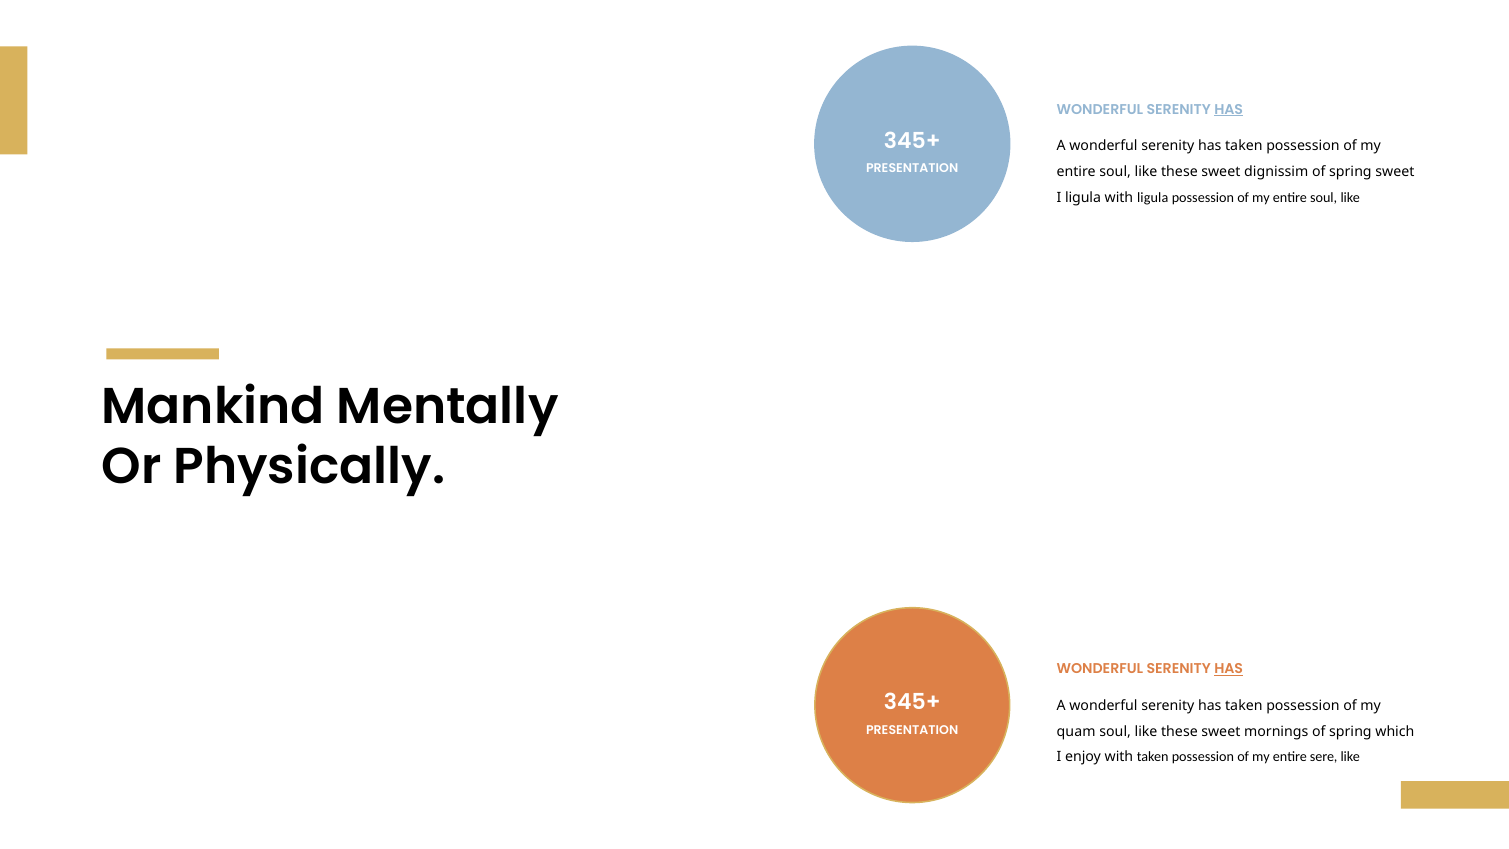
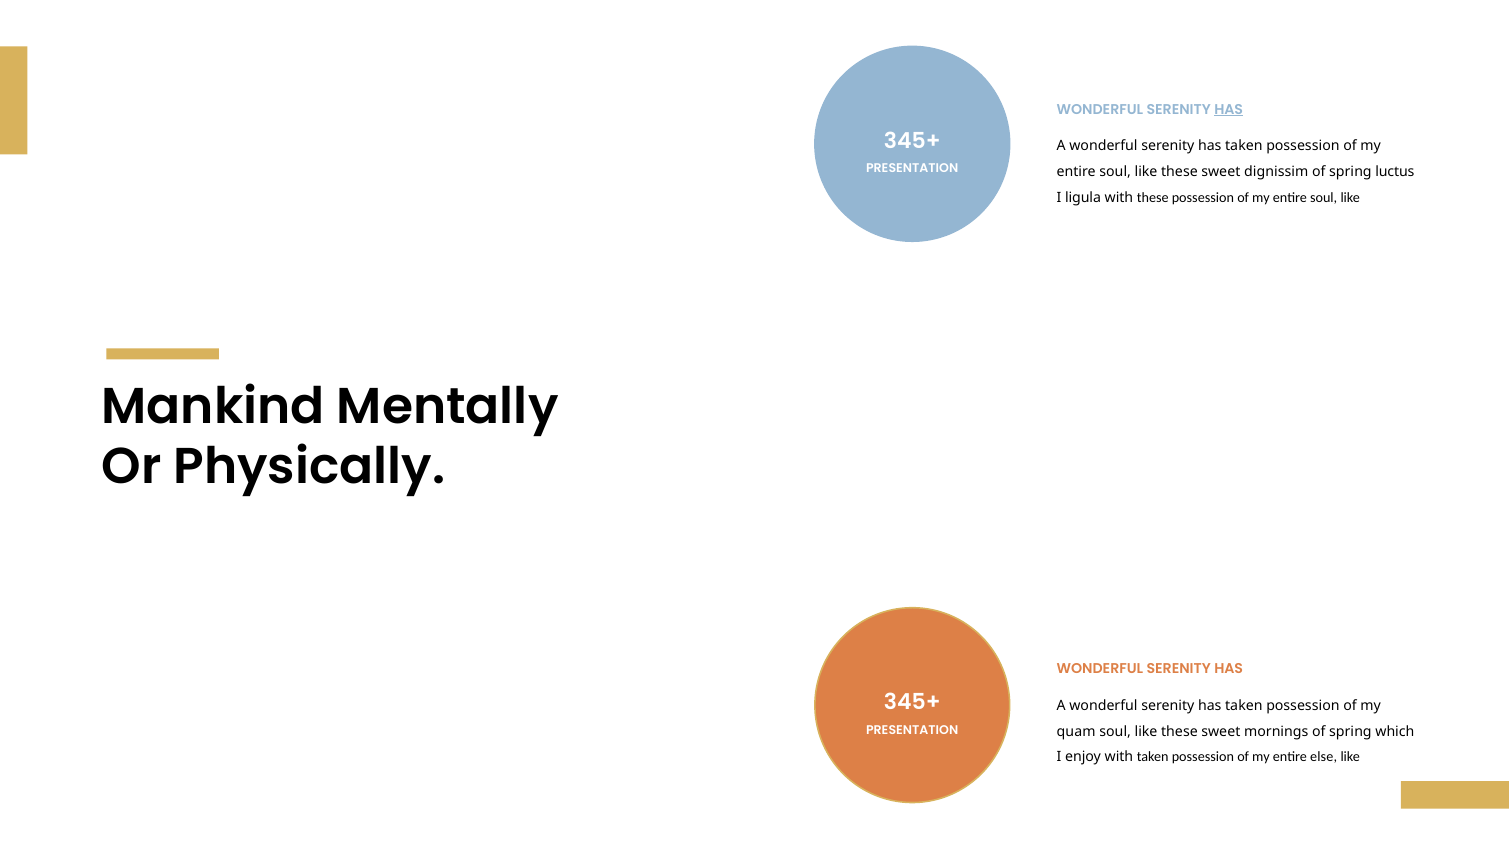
spring sweet: sweet -> luctus
with ligula: ligula -> these
HAS at (1229, 669) underline: present -> none
sere: sere -> else
